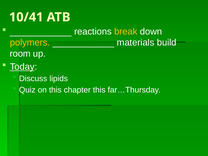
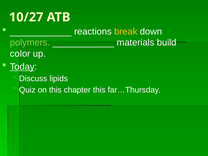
10/41: 10/41 -> 10/27
polymers colour: yellow -> light green
room: room -> color
